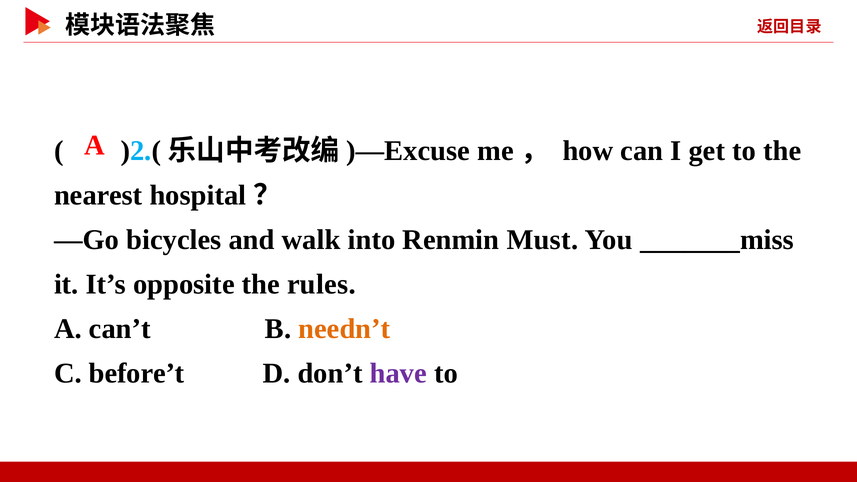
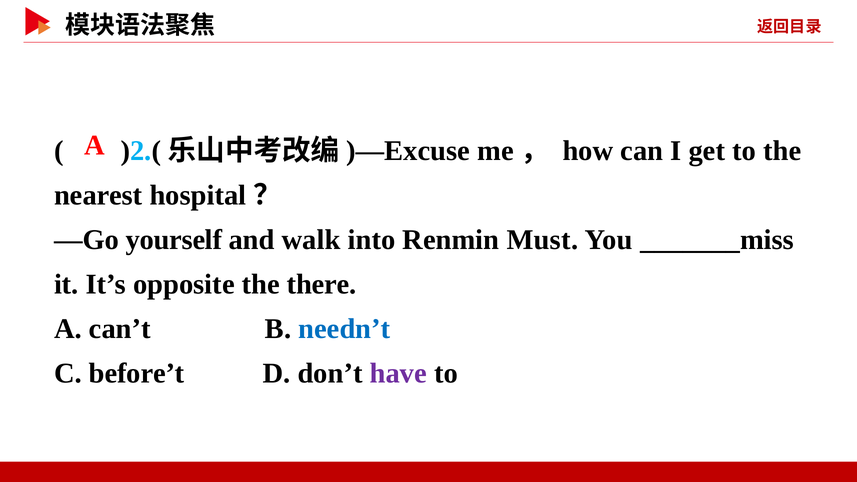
bicycles: bicycles -> yourself
rules: rules -> there
needn’t colour: orange -> blue
